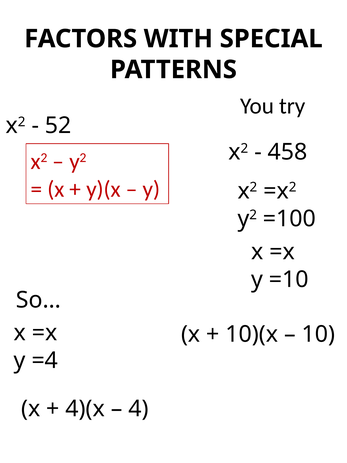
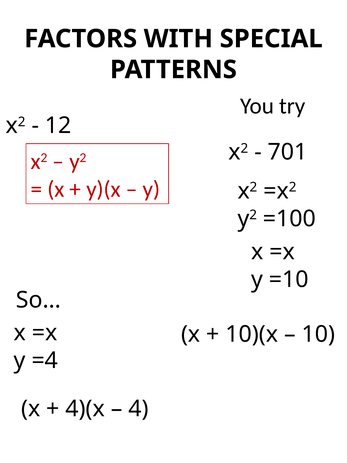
52: 52 -> 12
458: 458 -> 701
